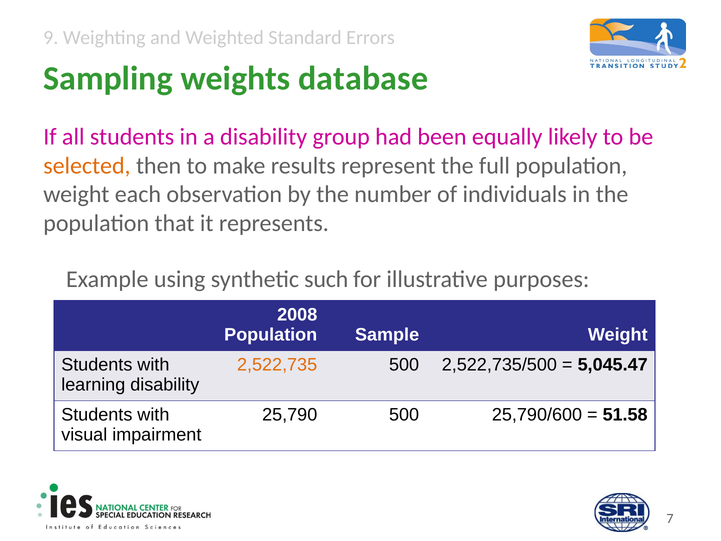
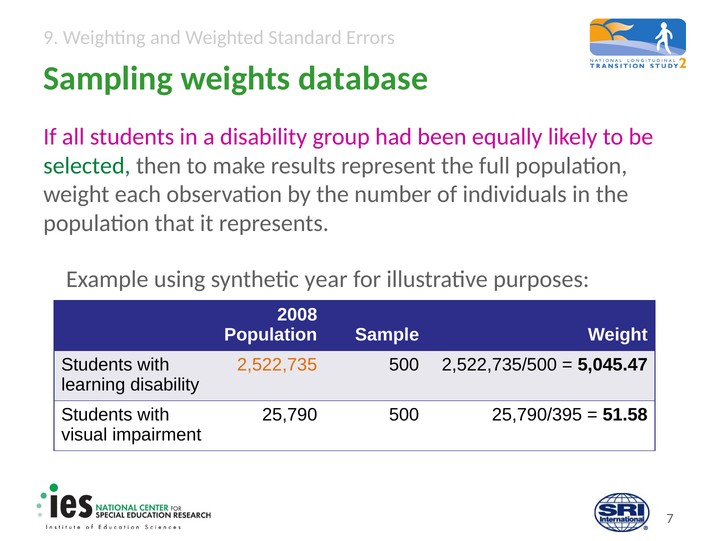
selected colour: orange -> green
such: such -> year
25,790/600: 25,790/600 -> 25,790/395
